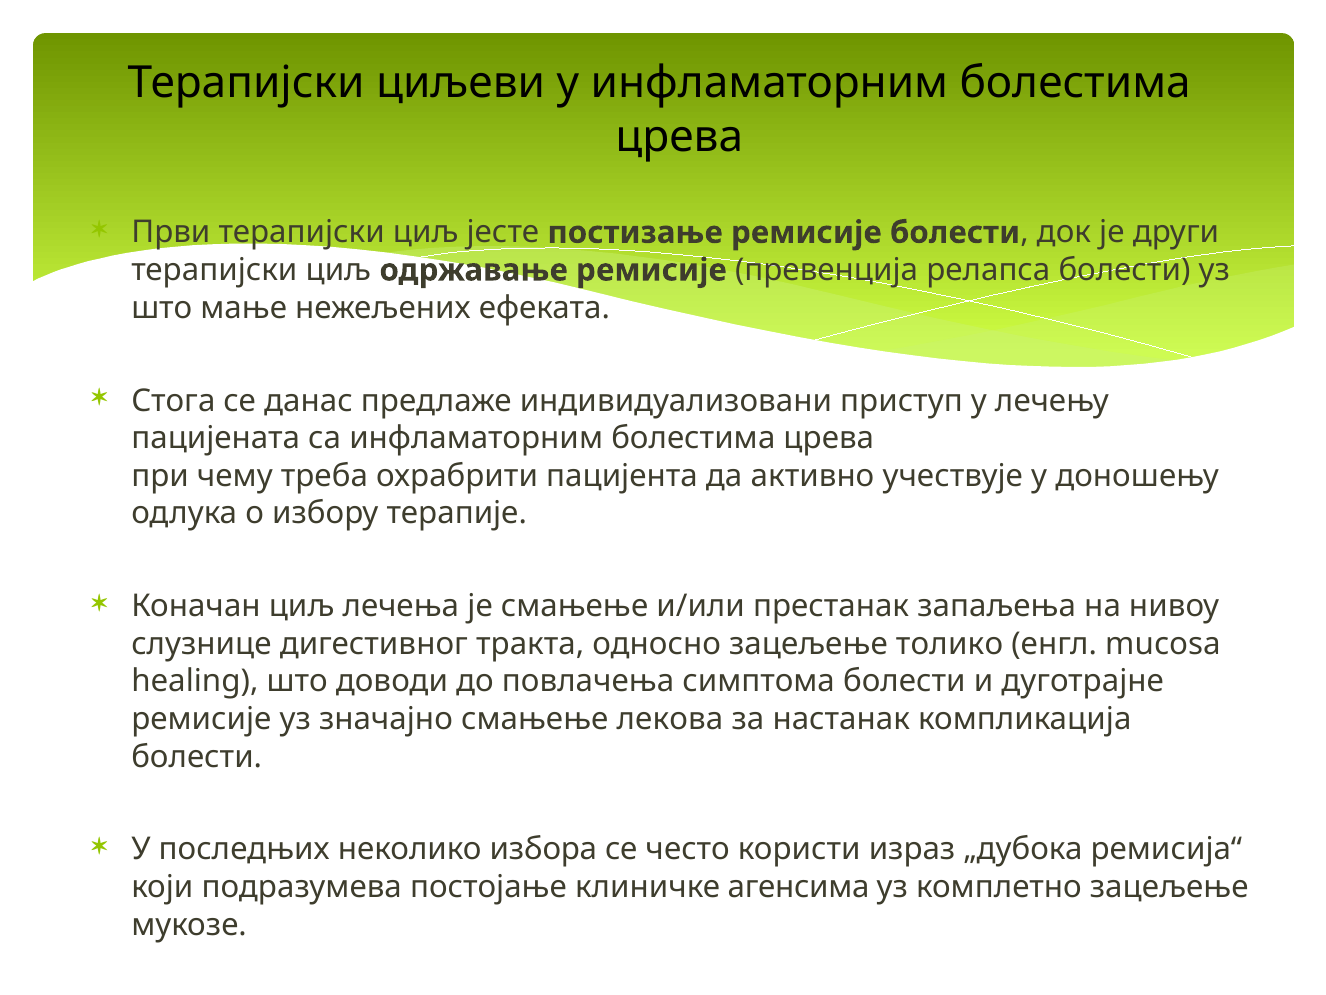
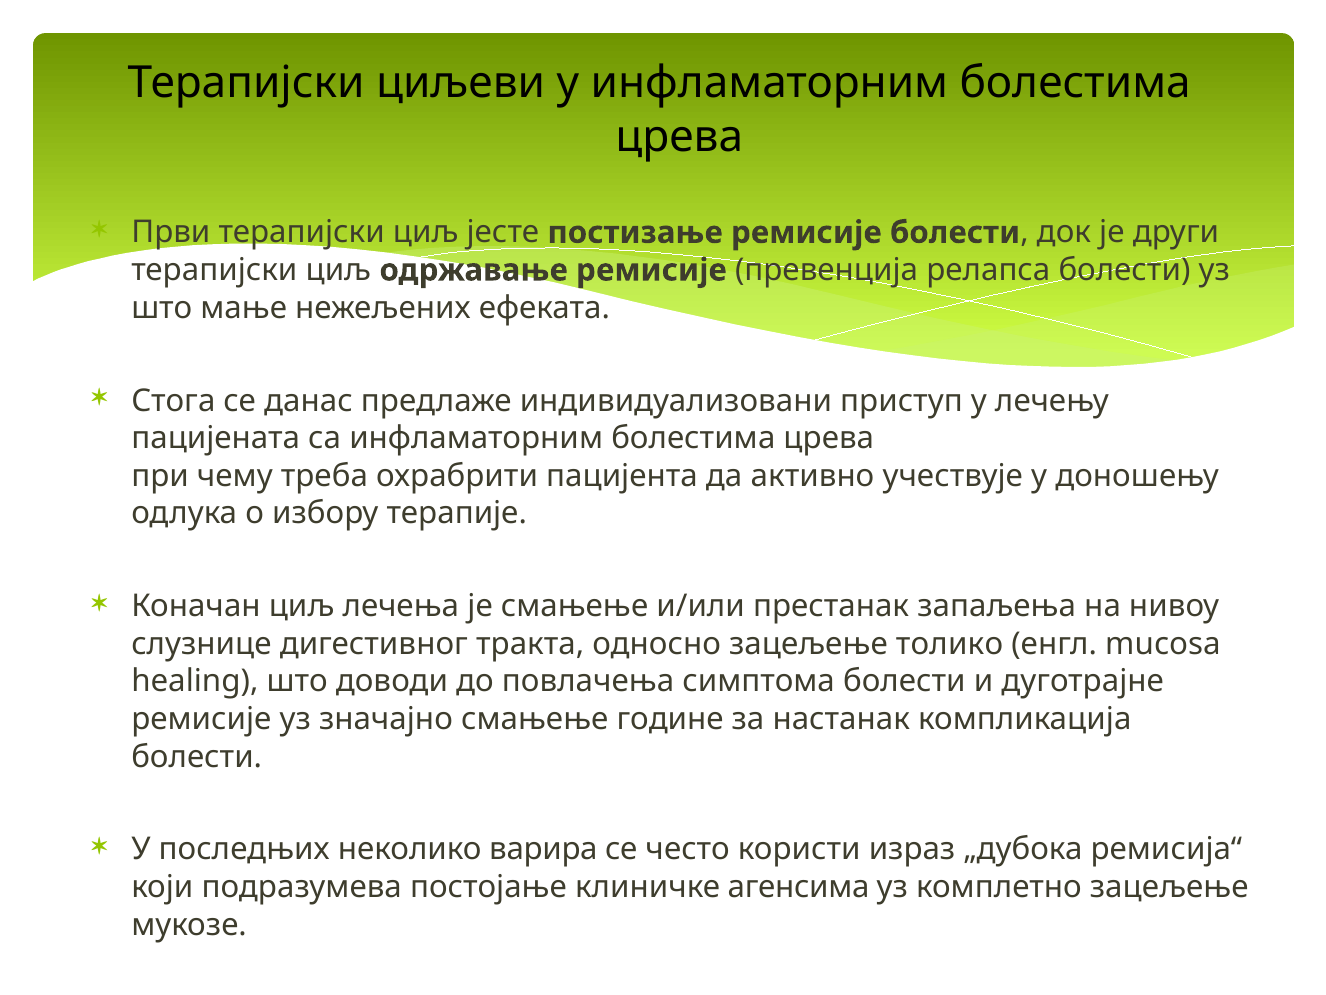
лекова: лекова -> године
избора: избора -> варира
